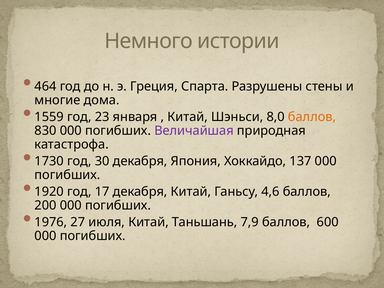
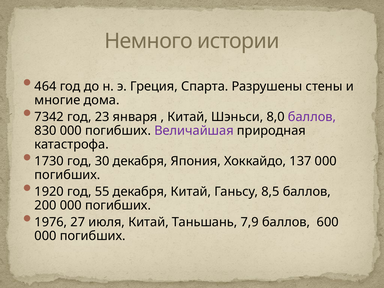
1559: 1559 -> 7342
баллов at (312, 117) colour: orange -> purple
17: 17 -> 55
4,6: 4,6 -> 8,5
